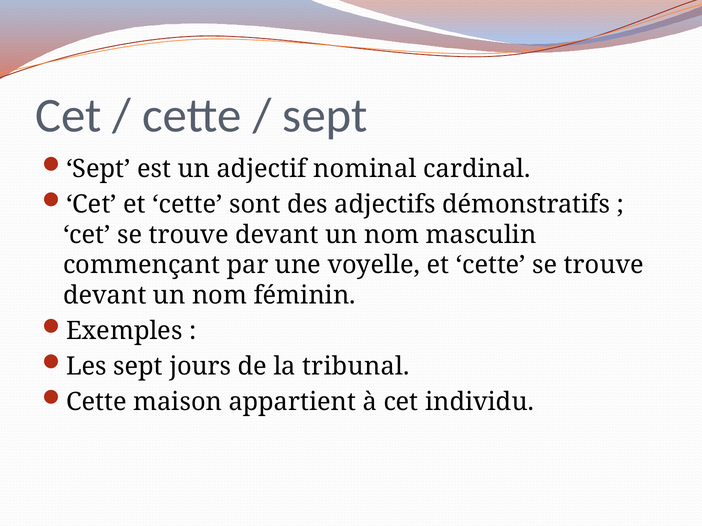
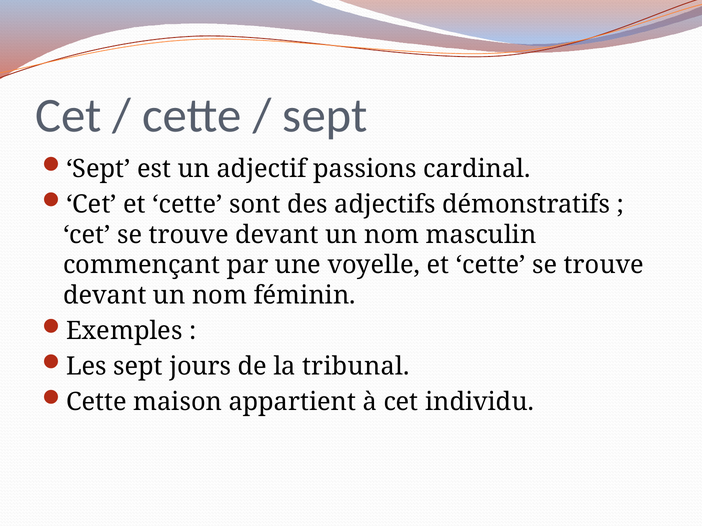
nominal: nominal -> passions
